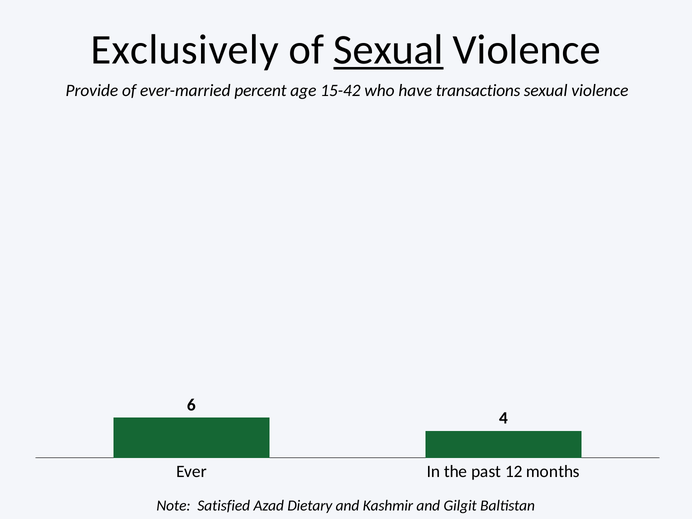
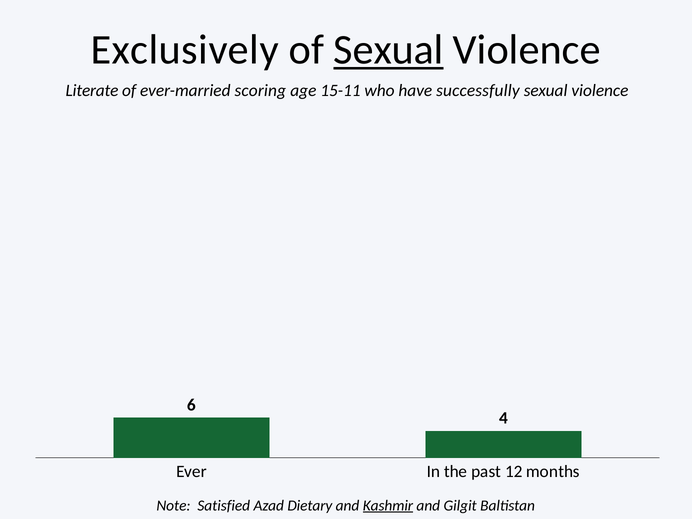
Provide: Provide -> Literate
percent: percent -> scoring
15-42: 15-42 -> 15-11
transactions: transactions -> successfully
Kashmir underline: none -> present
